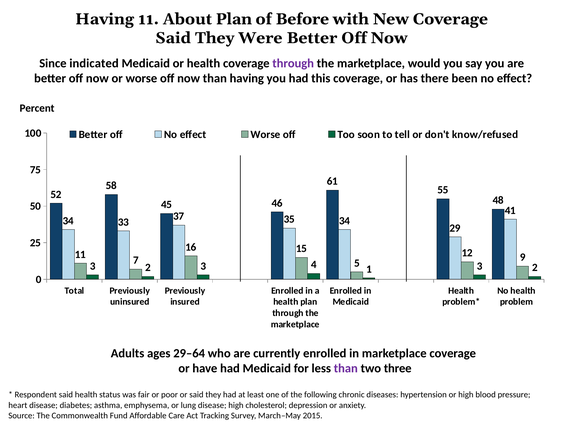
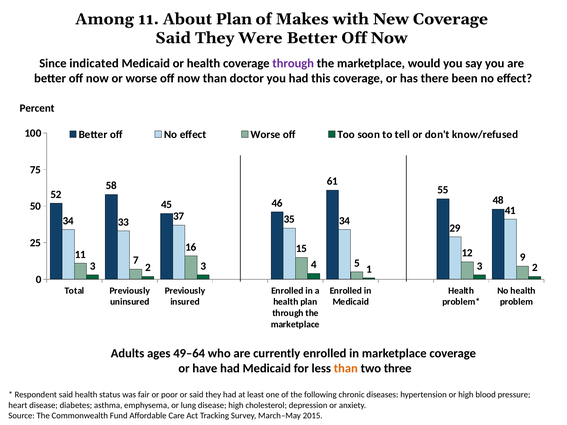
Having at (105, 19): Having -> Among
Before: Before -> Makes
than having: having -> doctor
29–64: 29–64 -> 49–64
than at (346, 369) colour: purple -> orange
